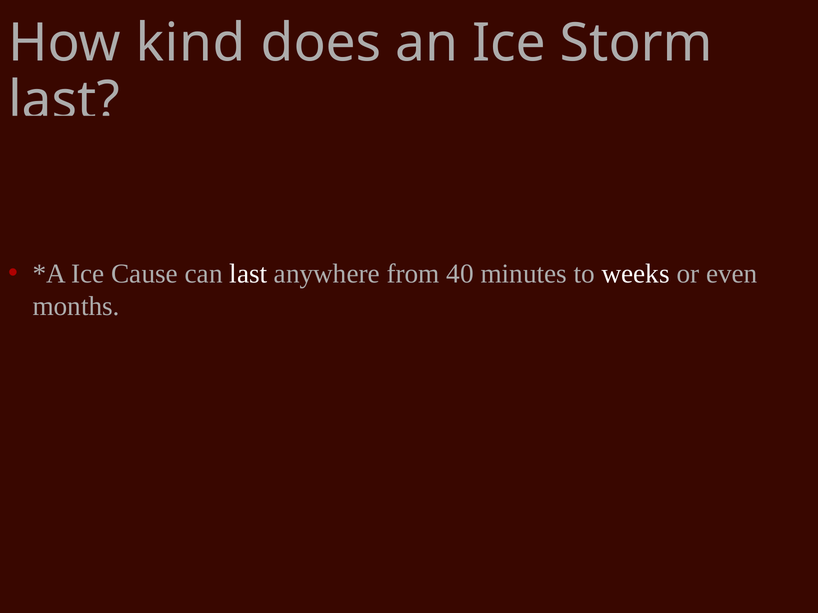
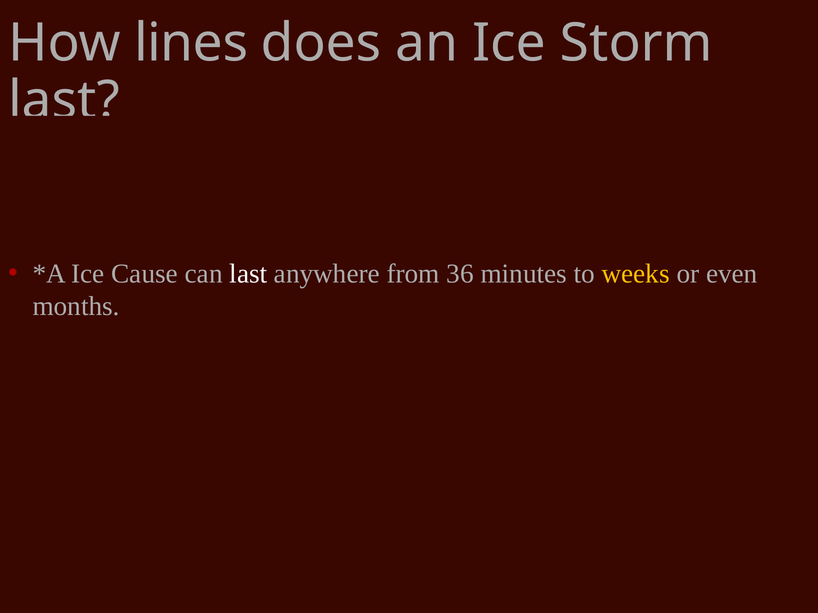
kind: kind -> lines
40: 40 -> 36
weeks colour: white -> yellow
